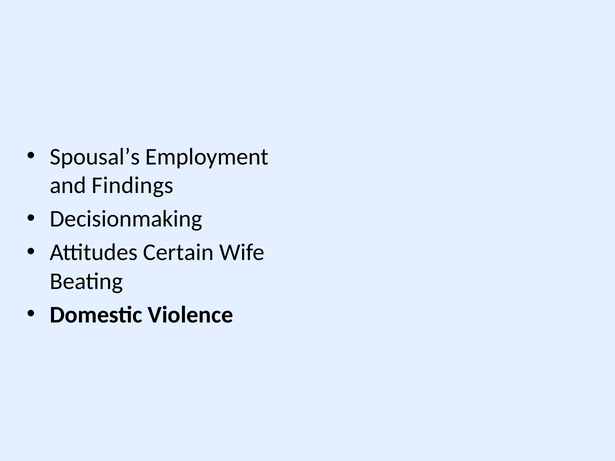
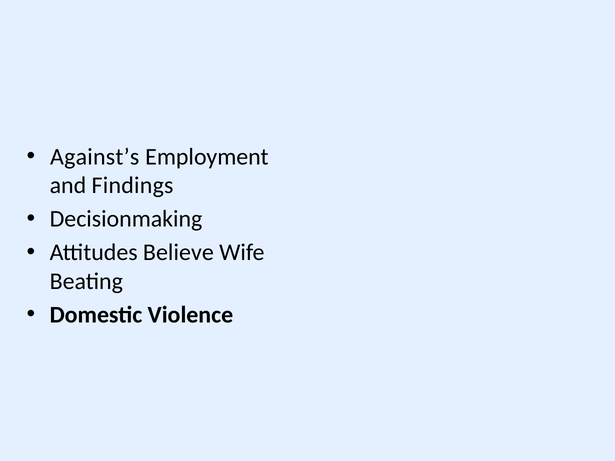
Spousal’s: Spousal’s -> Against’s
Certain: Certain -> Believe
